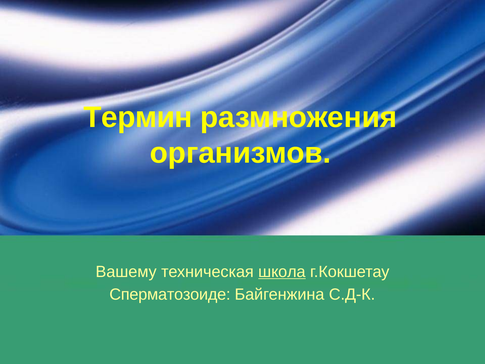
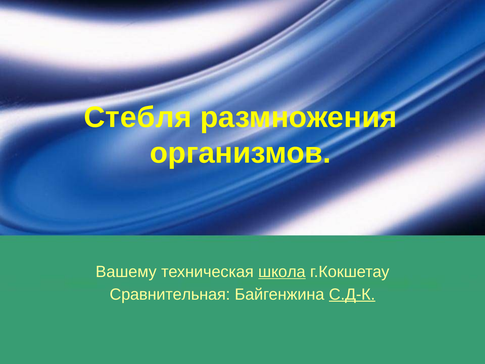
Термин: Термин -> Стебля
Сперматозоиде: Сперматозоиде -> Сравнительная
С.Д-К underline: none -> present
